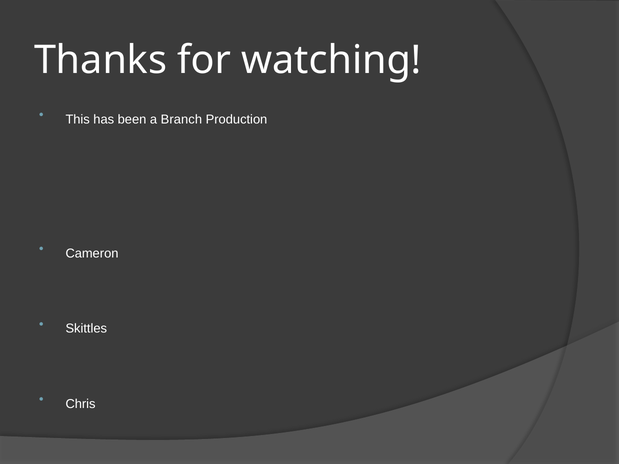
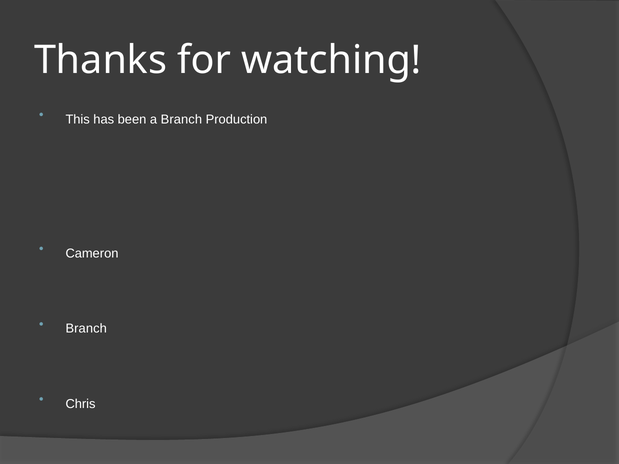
Skittles at (86, 329): Skittles -> Branch
